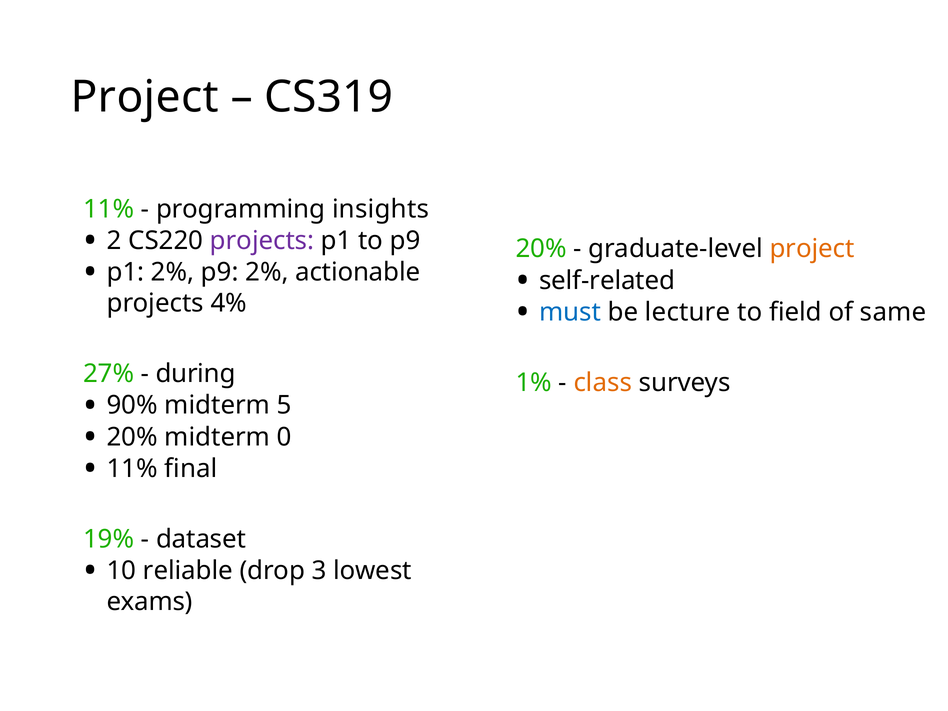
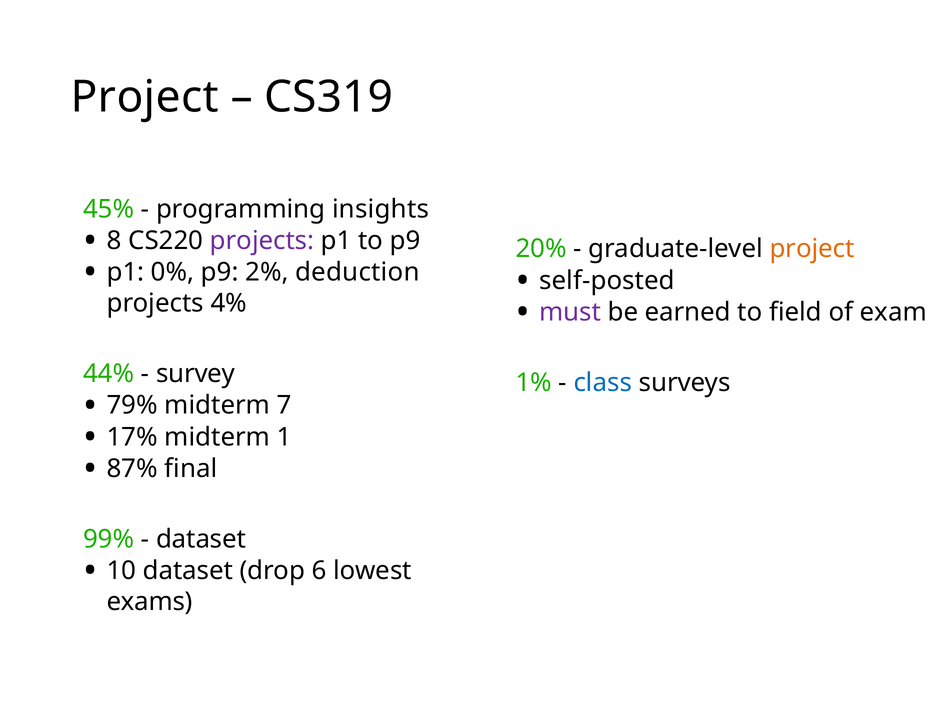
11% at (109, 209): 11% -> 45%
2: 2 -> 8
p1 2%: 2% -> 0%
actionable: actionable -> deduction
self-related: self-related -> self-posted
must colour: blue -> purple
lecture: lecture -> earned
same: same -> exam
27%: 27% -> 44%
during: during -> survey
class colour: orange -> blue
90%: 90% -> 79%
5: 5 -> 7
20% at (132, 437): 20% -> 17%
0: 0 -> 1
11% at (132, 469): 11% -> 87%
19%: 19% -> 99%
10 reliable: reliable -> dataset
3: 3 -> 6
